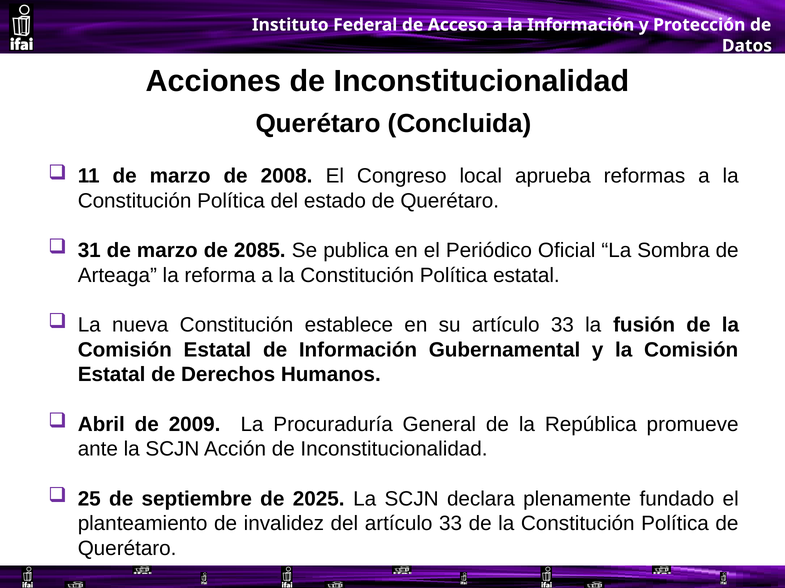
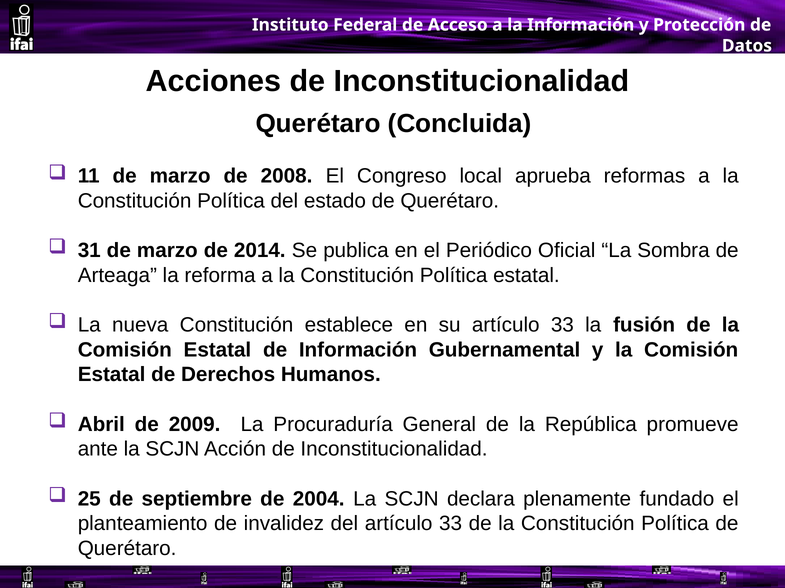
2085: 2085 -> 2014
2025: 2025 -> 2004
